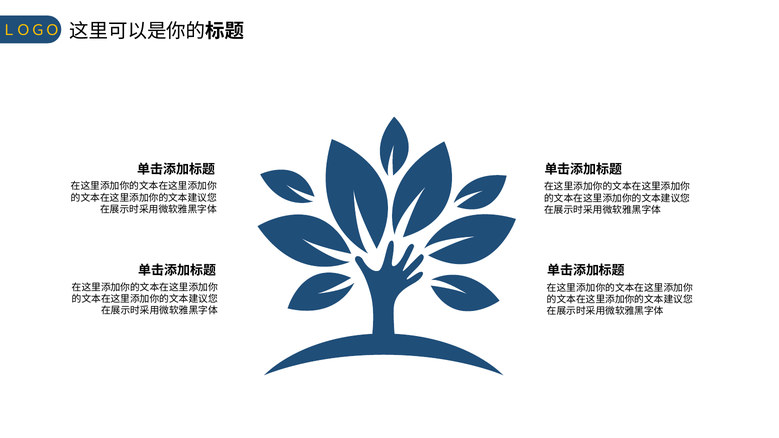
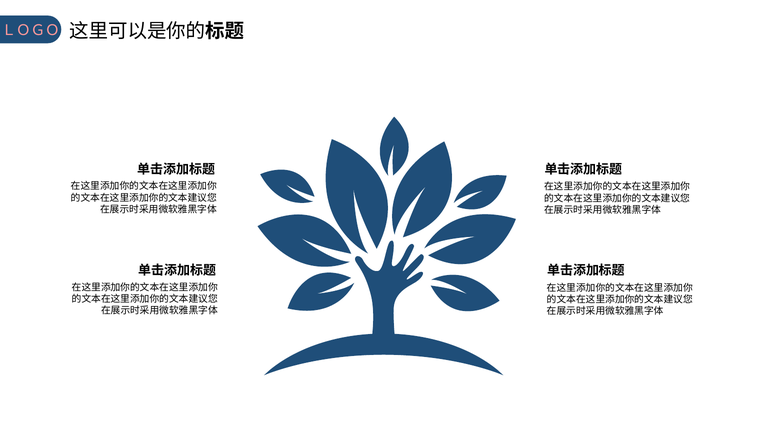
ＬＯＧＯ colour: yellow -> pink
